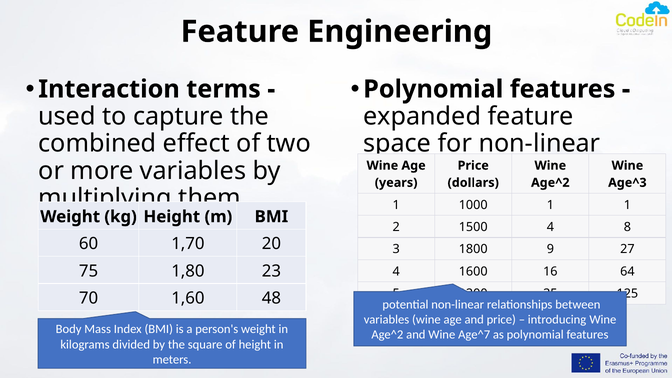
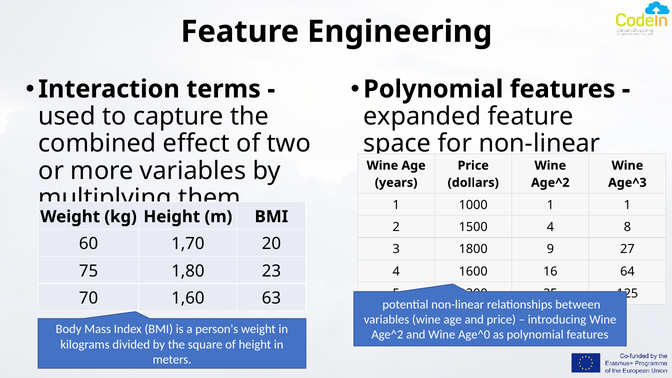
48: 48 -> 63
Age^7: Age^7 -> Age^0
